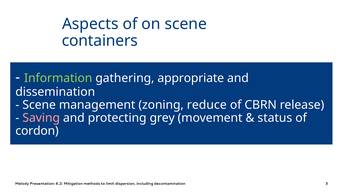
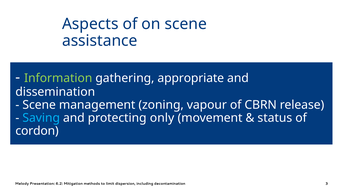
containers: containers -> assistance
reduce: reduce -> vapour
Saving colour: pink -> light blue
grey: grey -> only
